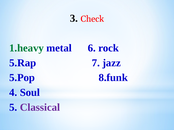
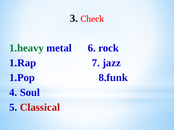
5.Rap: 5.Rap -> 1.Rap
5.Pop: 5.Pop -> 1.Pop
Classical colour: purple -> red
